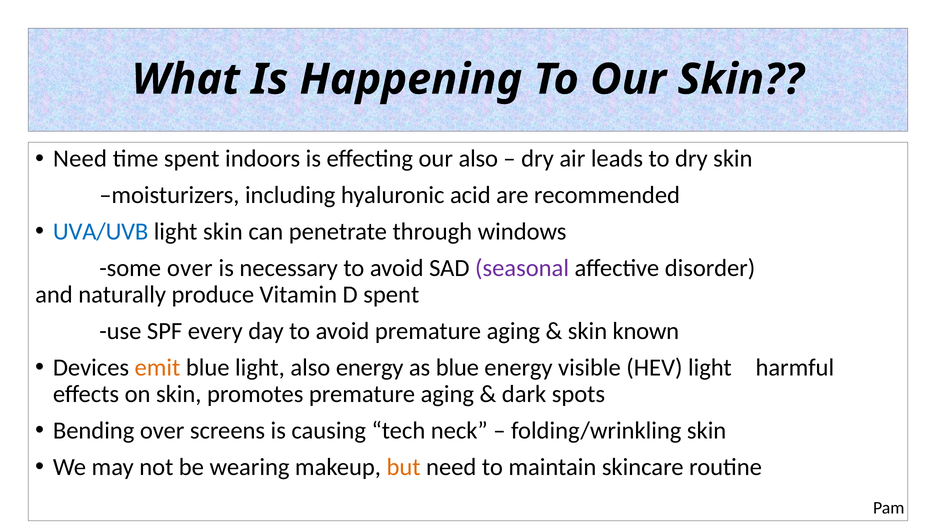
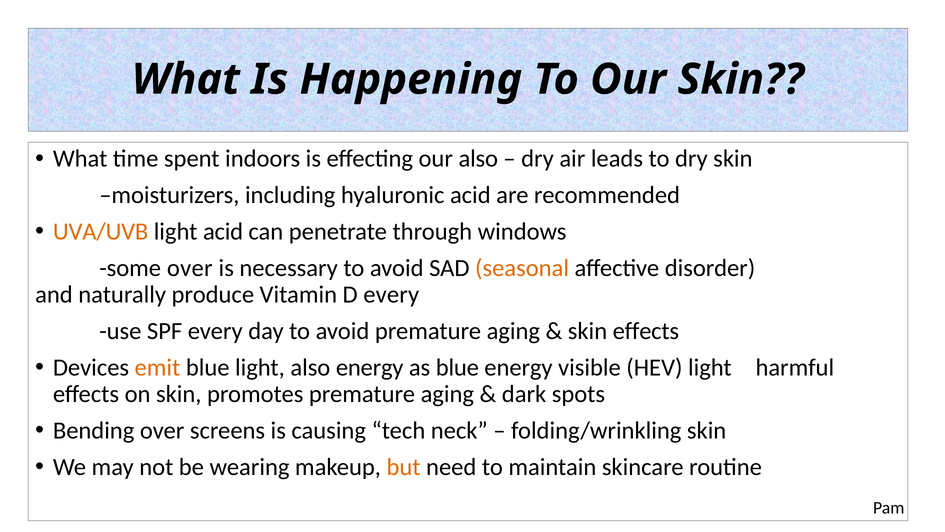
Need at (80, 159): Need -> What
UVA/UVB colour: blue -> orange
light skin: skin -> acid
seasonal colour: purple -> orange
D spent: spent -> every
skin known: known -> effects
